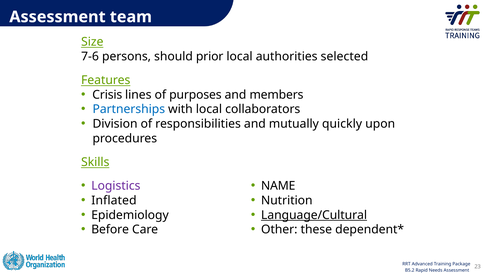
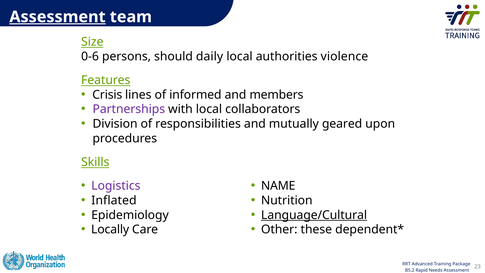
Assessment at (57, 17) underline: none -> present
7-6: 7-6 -> 0-6
prior: prior -> daily
selected: selected -> violence
purposes: purposes -> informed
Partnerships colour: blue -> purple
quickly: quickly -> geared
Before: Before -> Locally
